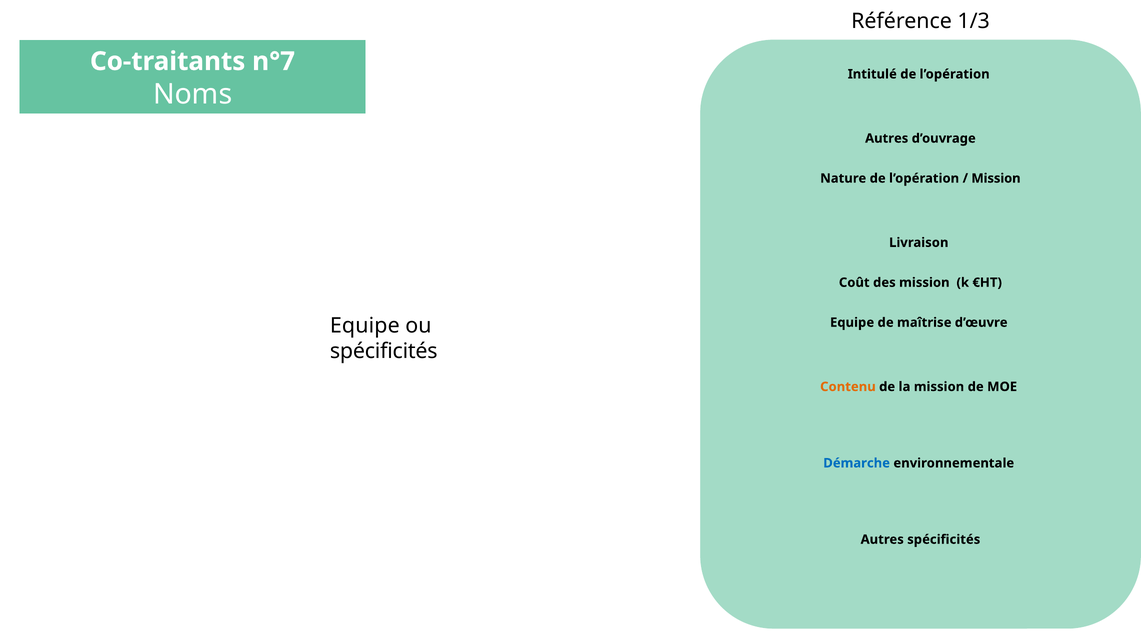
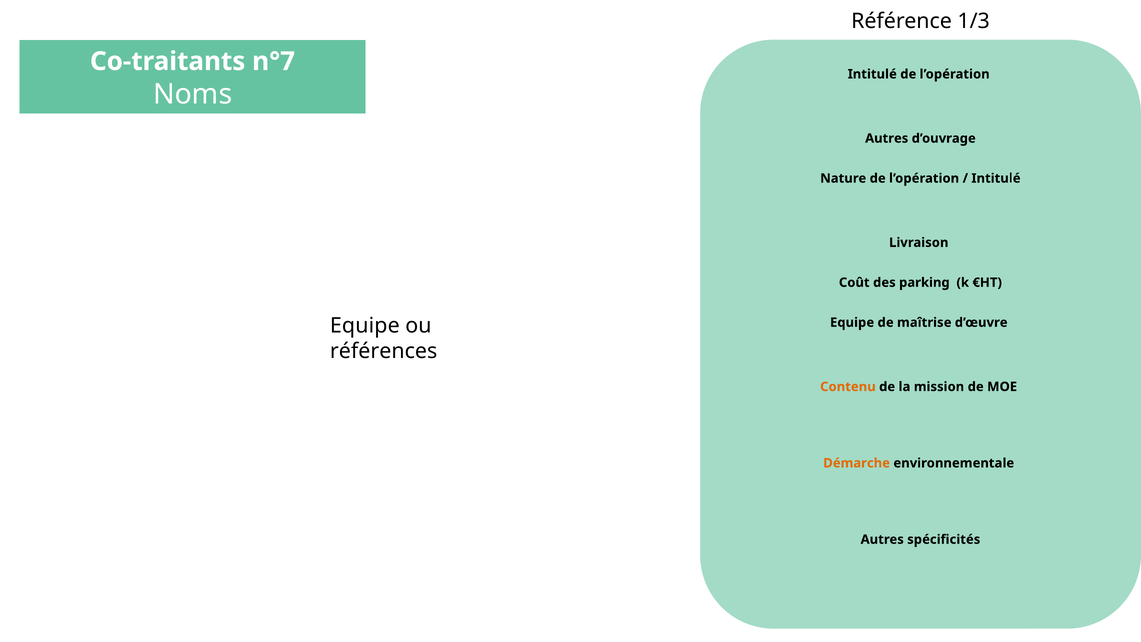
Mission at (996, 178): Mission -> Intitulé
des mission: mission -> parking
spécificités at (384, 351): spécificités -> références
Démarche colour: blue -> orange
